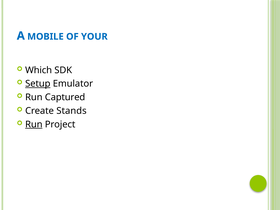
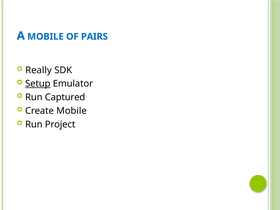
YOUR: YOUR -> PAIRS
Which: Which -> Really
Create Stands: Stands -> Mobile
Run at (34, 124) underline: present -> none
